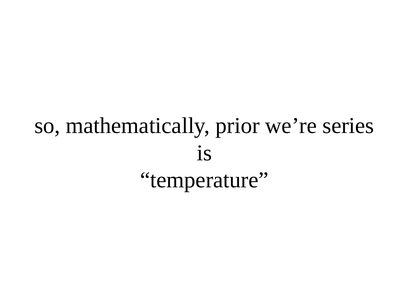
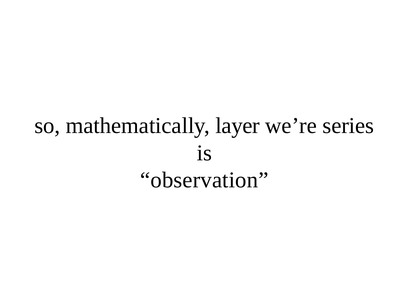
prior: prior -> layer
temperature: temperature -> observation
